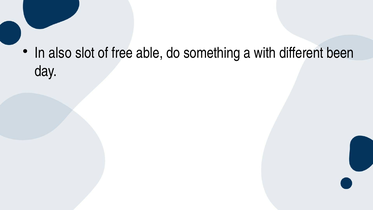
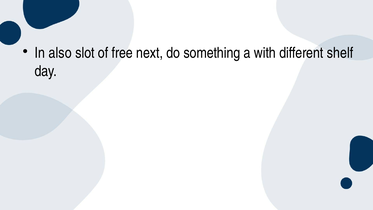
able: able -> next
been: been -> shelf
